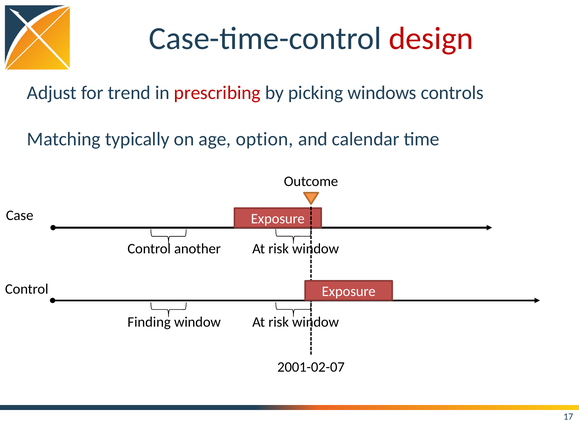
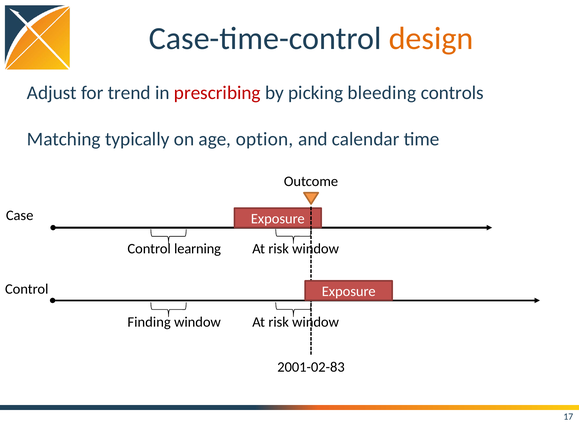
design colour: red -> orange
windows: windows -> bleeding
another: another -> learning
2001-02-07: 2001-02-07 -> 2001-02-83
